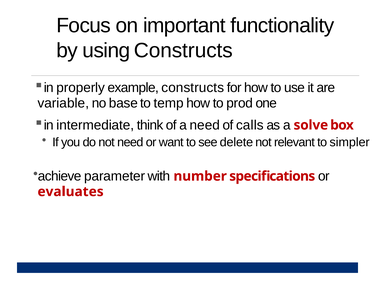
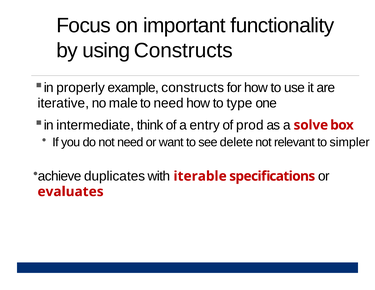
variable: variable -> iterative
base: base -> male
to temp: temp -> need
prod: prod -> type
a need: need -> entry
calls: calls -> prod
parameter: parameter -> duplicates
number: number -> iterable
